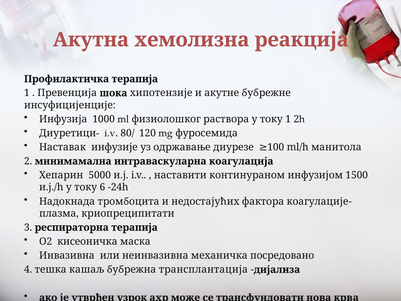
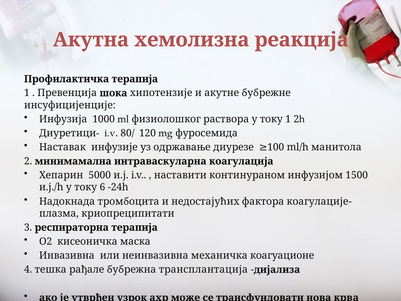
посредовано: посредовано -> коагуационе
кашаљ: кашаљ -> рађале
